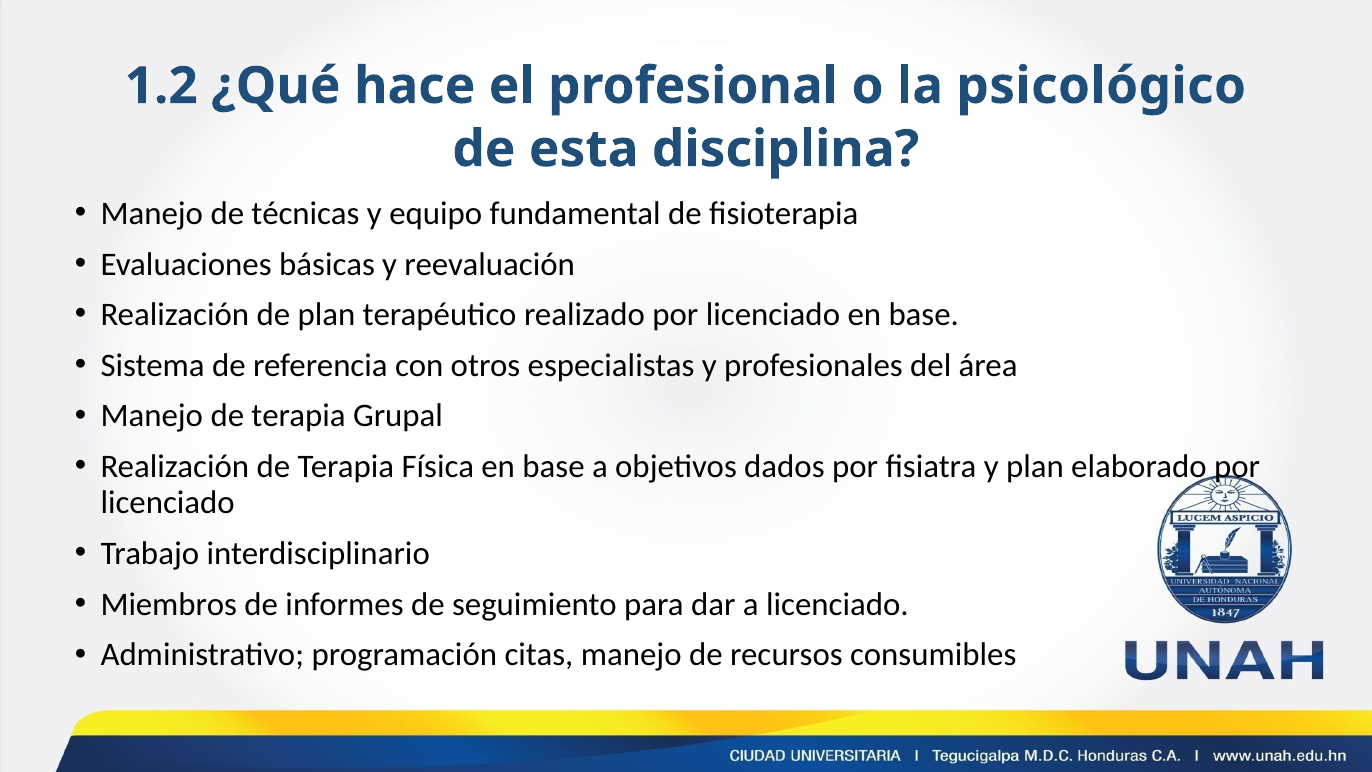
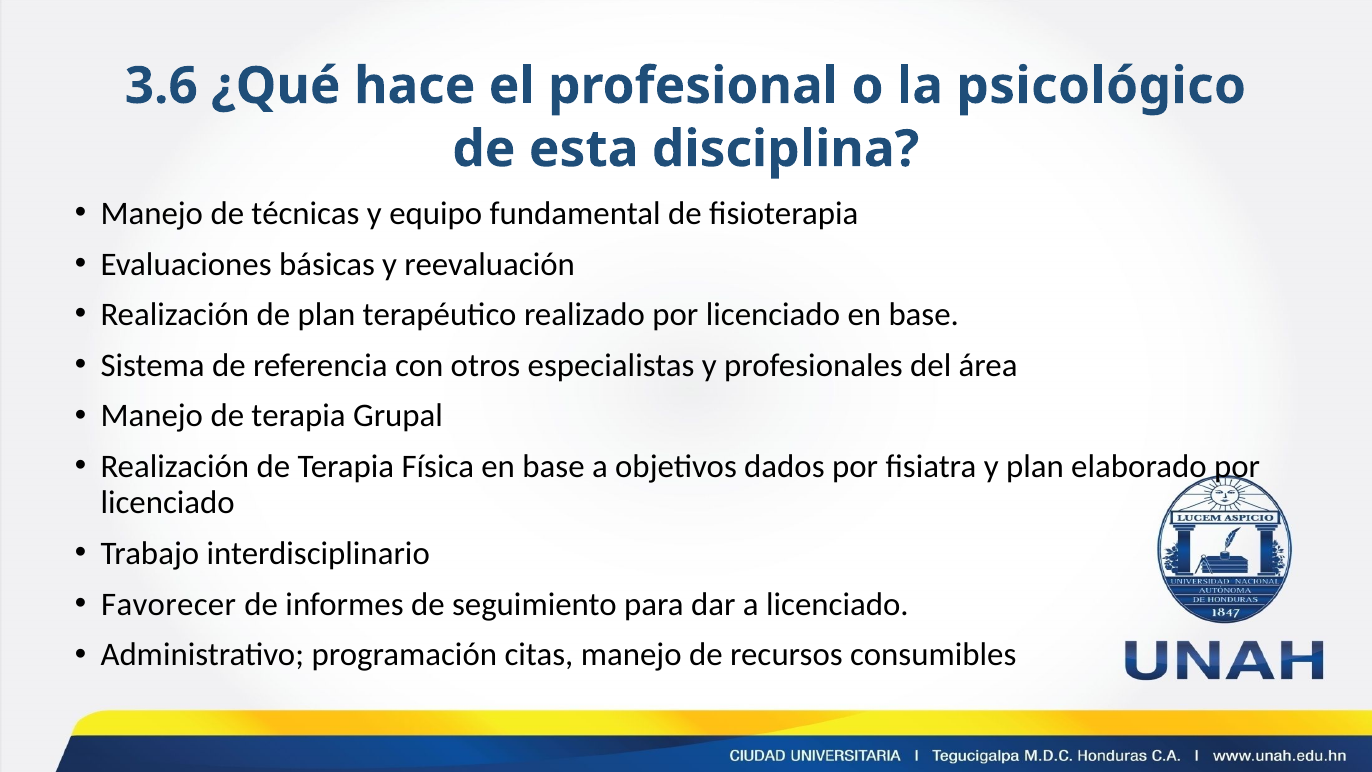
1.2: 1.2 -> 3.6
Miembros: Miembros -> Favorecer
